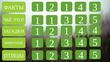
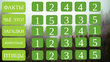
1 at (67, 7): 1 -> 4
4 3: 3 -> 2
1 1: 1 -> 5
3 2: 2 -> 3
1 at (67, 31): 1 -> 2
4 4: 4 -> 1
